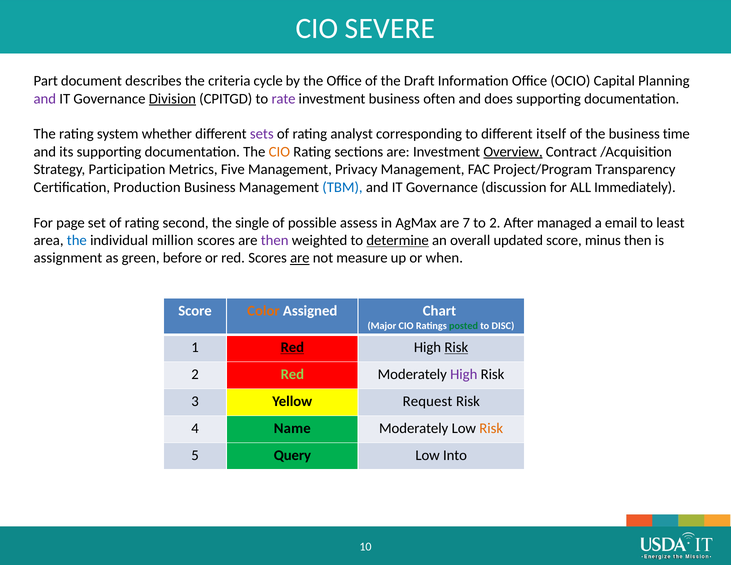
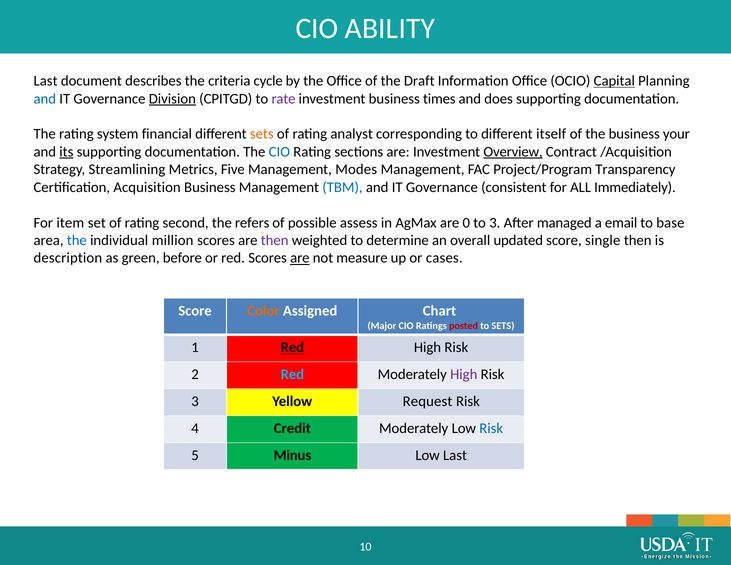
SEVERE: SEVERE -> ABILITY
Part at (46, 81): Part -> Last
Capital underline: none -> present
and at (45, 99) colour: purple -> blue
often: often -> times
whether: whether -> financial
sets at (262, 134) colour: purple -> orange
time: time -> your
its underline: none -> present
CIO at (279, 152) colour: orange -> blue
Participation: Participation -> Streamlining
Privacy: Privacy -> Modes
Production: Production -> Acquisition
discussion: discussion -> consistent
page: page -> item
single: single -> refers
7: 7 -> 0
to 2: 2 -> 3
least: least -> base
determine underline: present -> none
minus: minus -> single
assignment: assignment -> description
when: when -> cases
posted colour: green -> red
to DISC: DISC -> SETS
Risk at (456, 347) underline: present -> none
Red at (292, 374) colour: light green -> light blue
Name: Name -> Credit
Risk at (491, 428) colour: orange -> blue
Query: Query -> Minus
Low Into: Into -> Last
